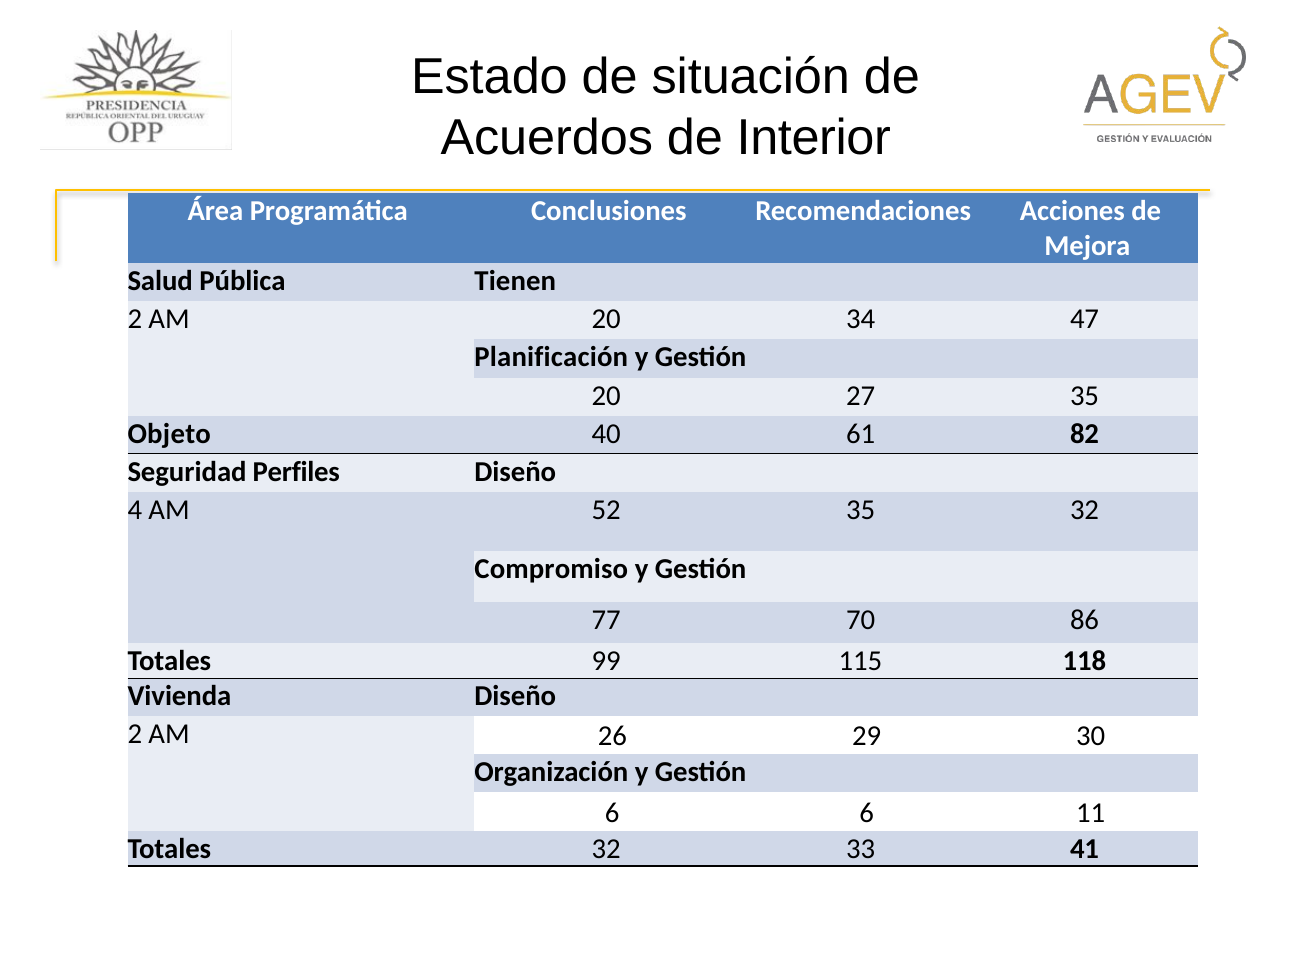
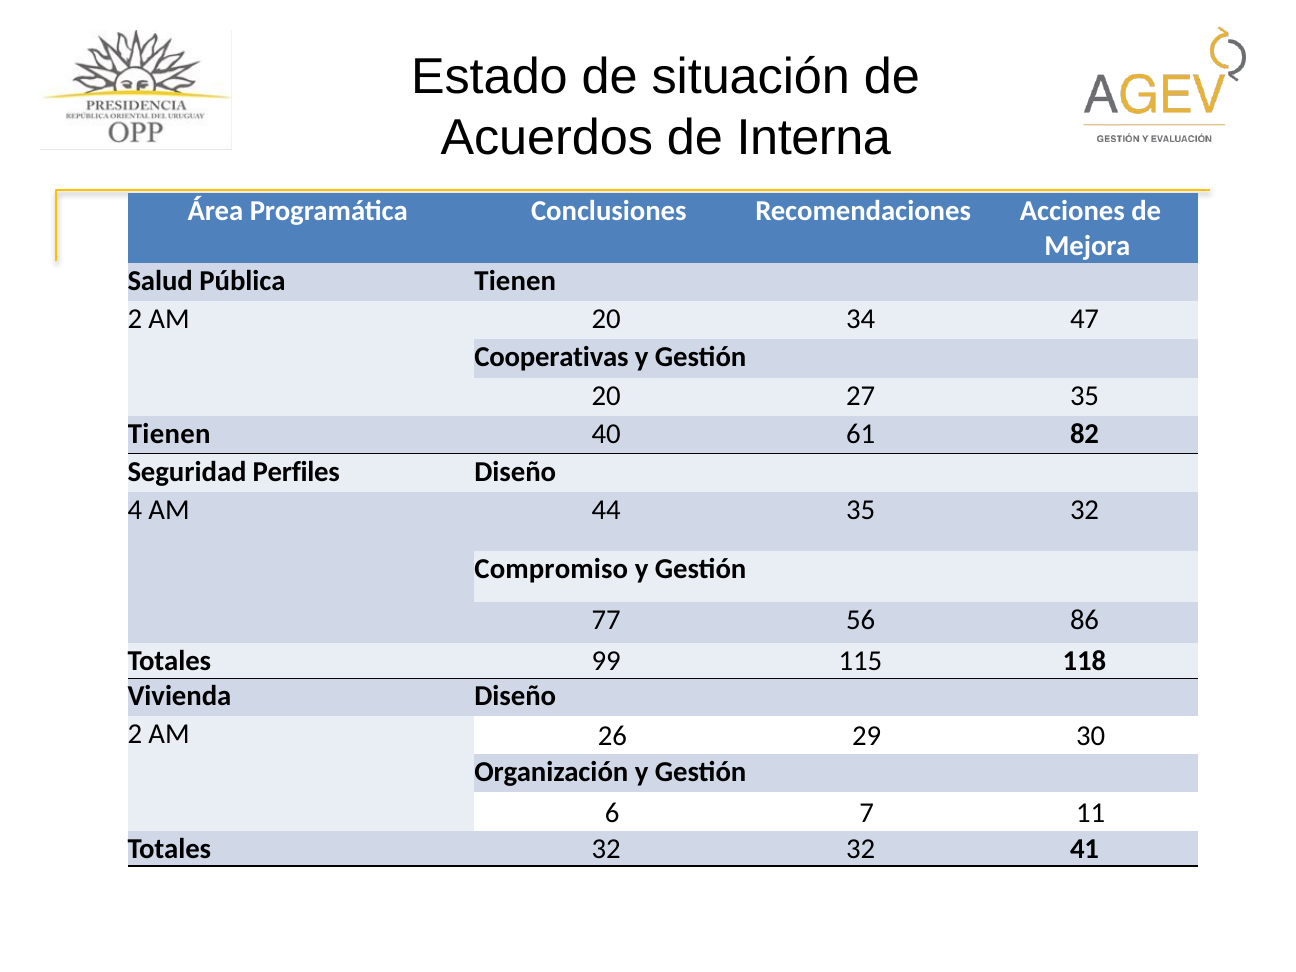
Interior: Interior -> Interna
Planificación: Planificación -> Cooperativas
Objeto at (169, 434): Objeto -> Tienen
52: 52 -> 44
70: 70 -> 56
6 6: 6 -> 7
32 33: 33 -> 32
